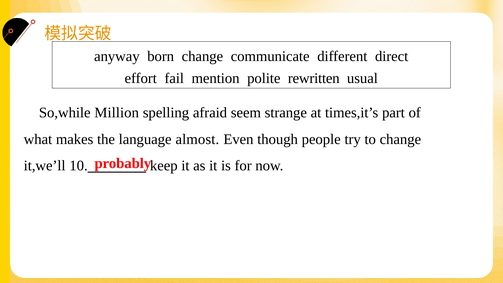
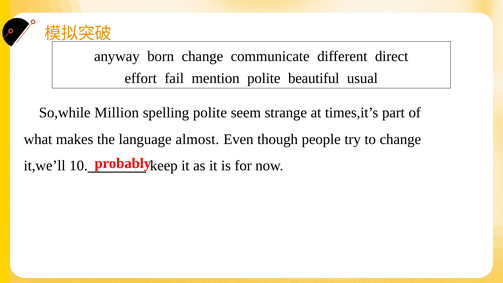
rewritten: rewritten -> beautiful
spelling afraid: afraid -> polite
